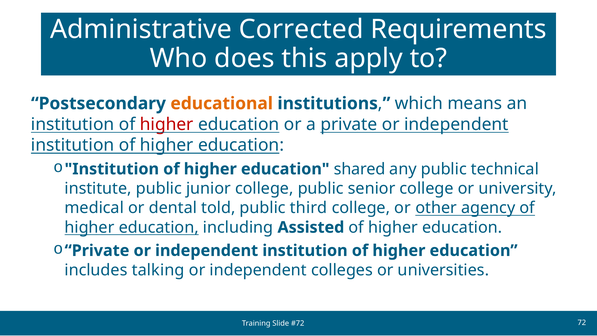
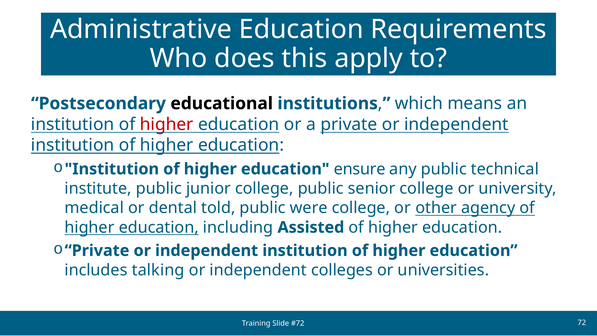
Administrative Corrected: Corrected -> Education
educational colour: orange -> black
shared: shared -> ensure
third: third -> were
